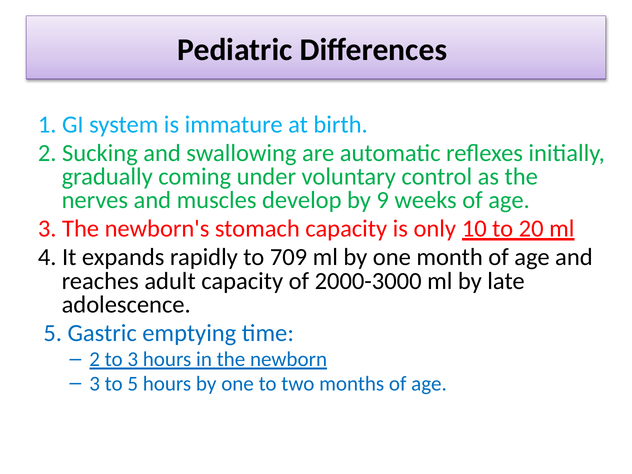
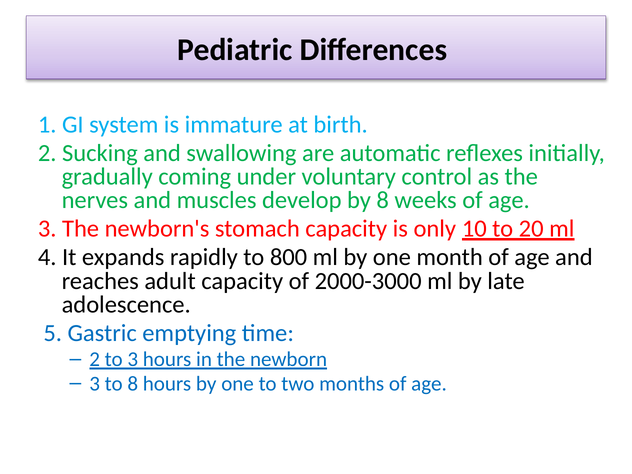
by 9: 9 -> 8
709: 709 -> 800
to 5: 5 -> 8
